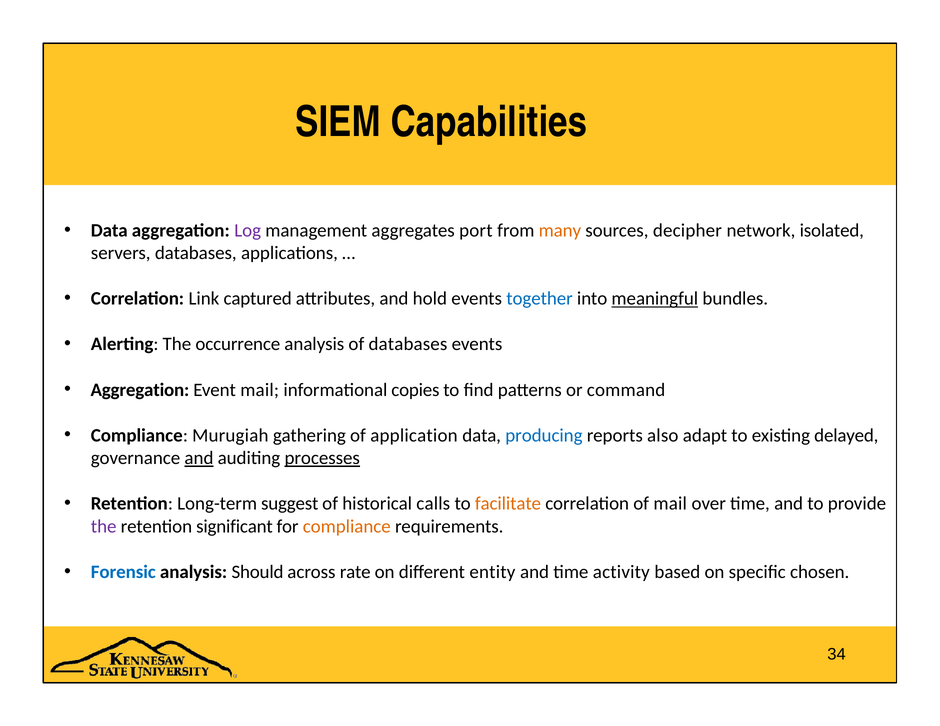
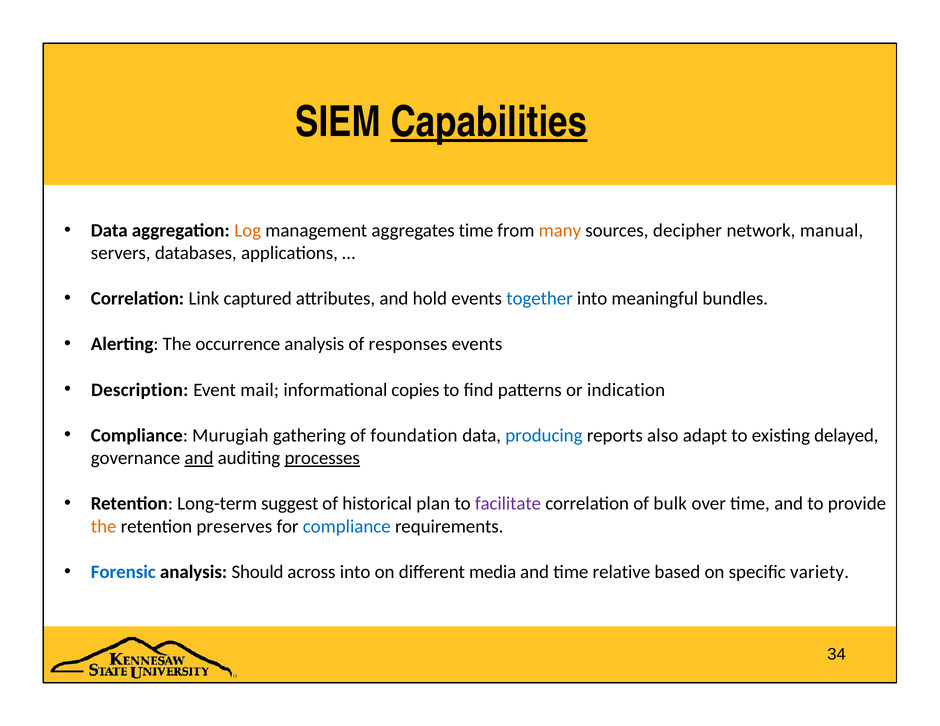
Capabilities underline: none -> present
Log colour: purple -> orange
aggregates port: port -> time
isolated: isolated -> manual
meaningful underline: present -> none
of databases: databases -> responses
Aggregation at (140, 390): Aggregation -> Description
command: command -> indication
application: application -> foundation
calls: calls -> plan
facilitate colour: orange -> purple
of mail: mail -> bulk
the at (104, 527) colour: purple -> orange
significant: significant -> preserves
compliance at (347, 527) colour: orange -> blue
across rate: rate -> into
entity: entity -> media
activity: activity -> relative
chosen: chosen -> variety
